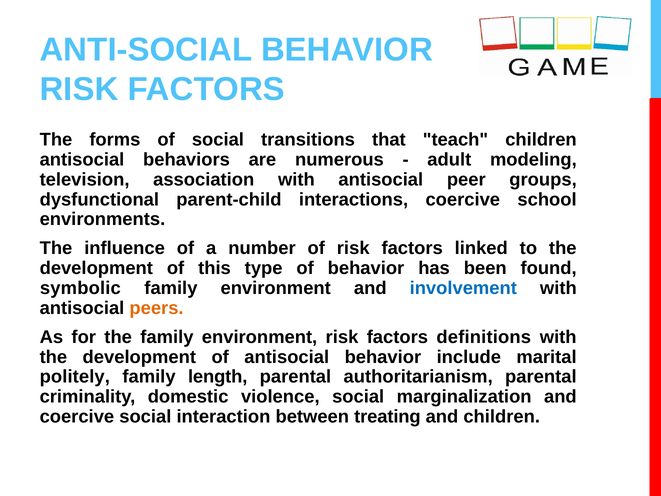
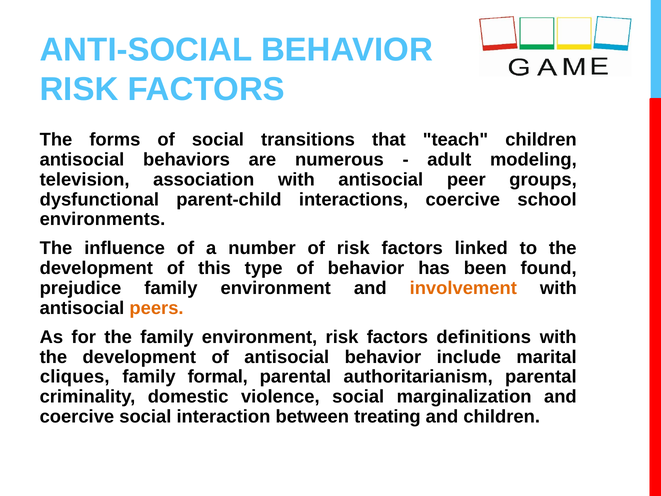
symbolic: symbolic -> prejudice
involvement colour: blue -> orange
politely: politely -> cliques
length: length -> formal
